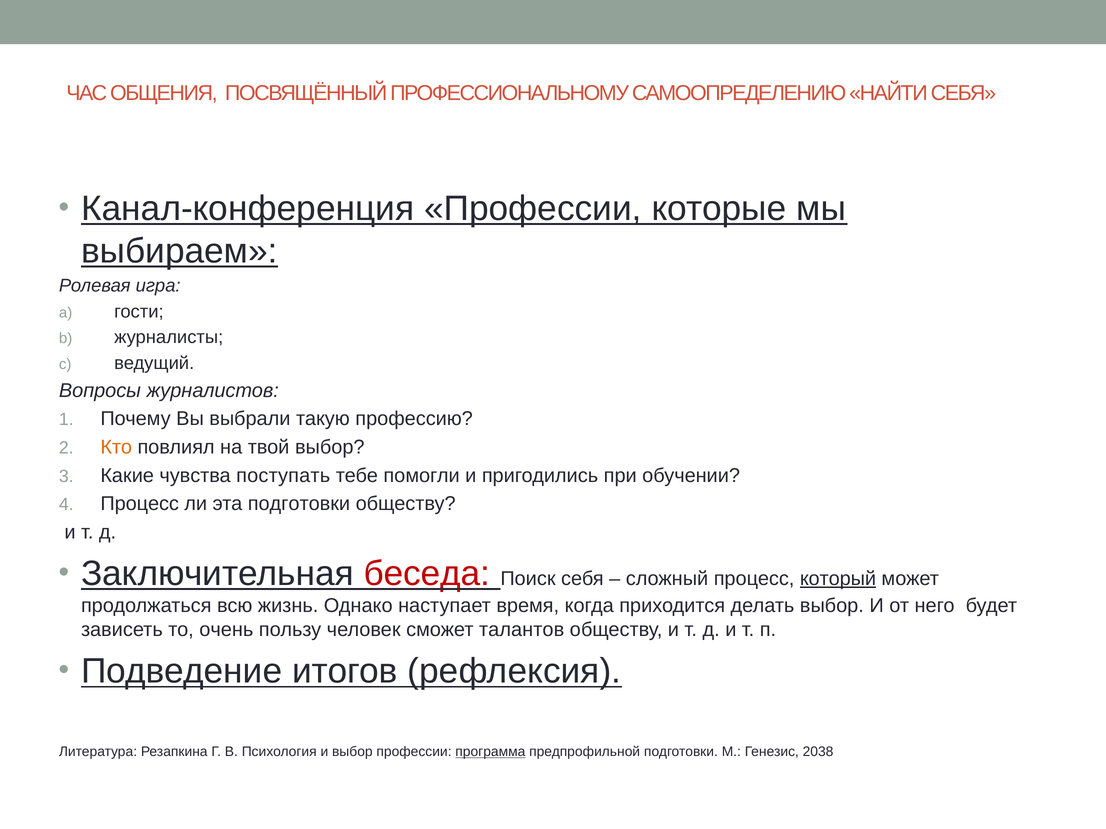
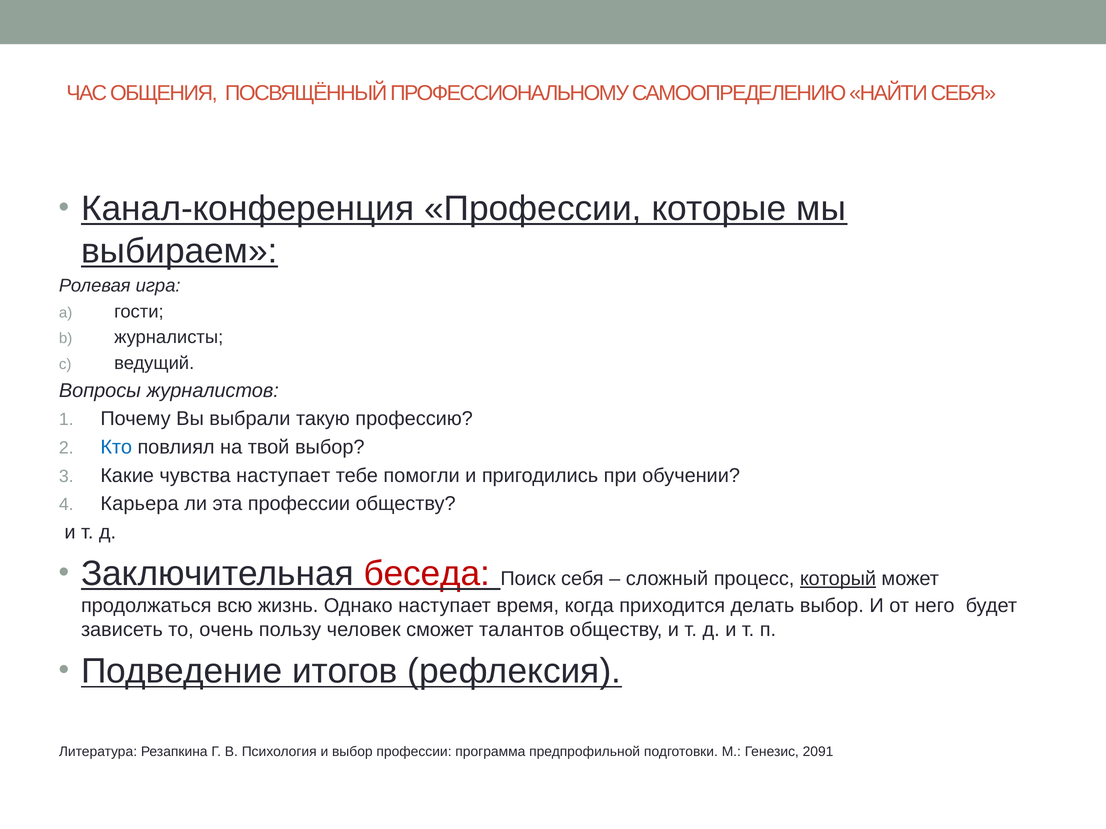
Кто colour: orange -> blue
чувства поступать: поступать -> наступает
Процесс at (140, 504): Процесс -> Карьера
эта подготовки: подготовки -> профессии
программа underline: present -> none
2038: 2038 -> 2091
